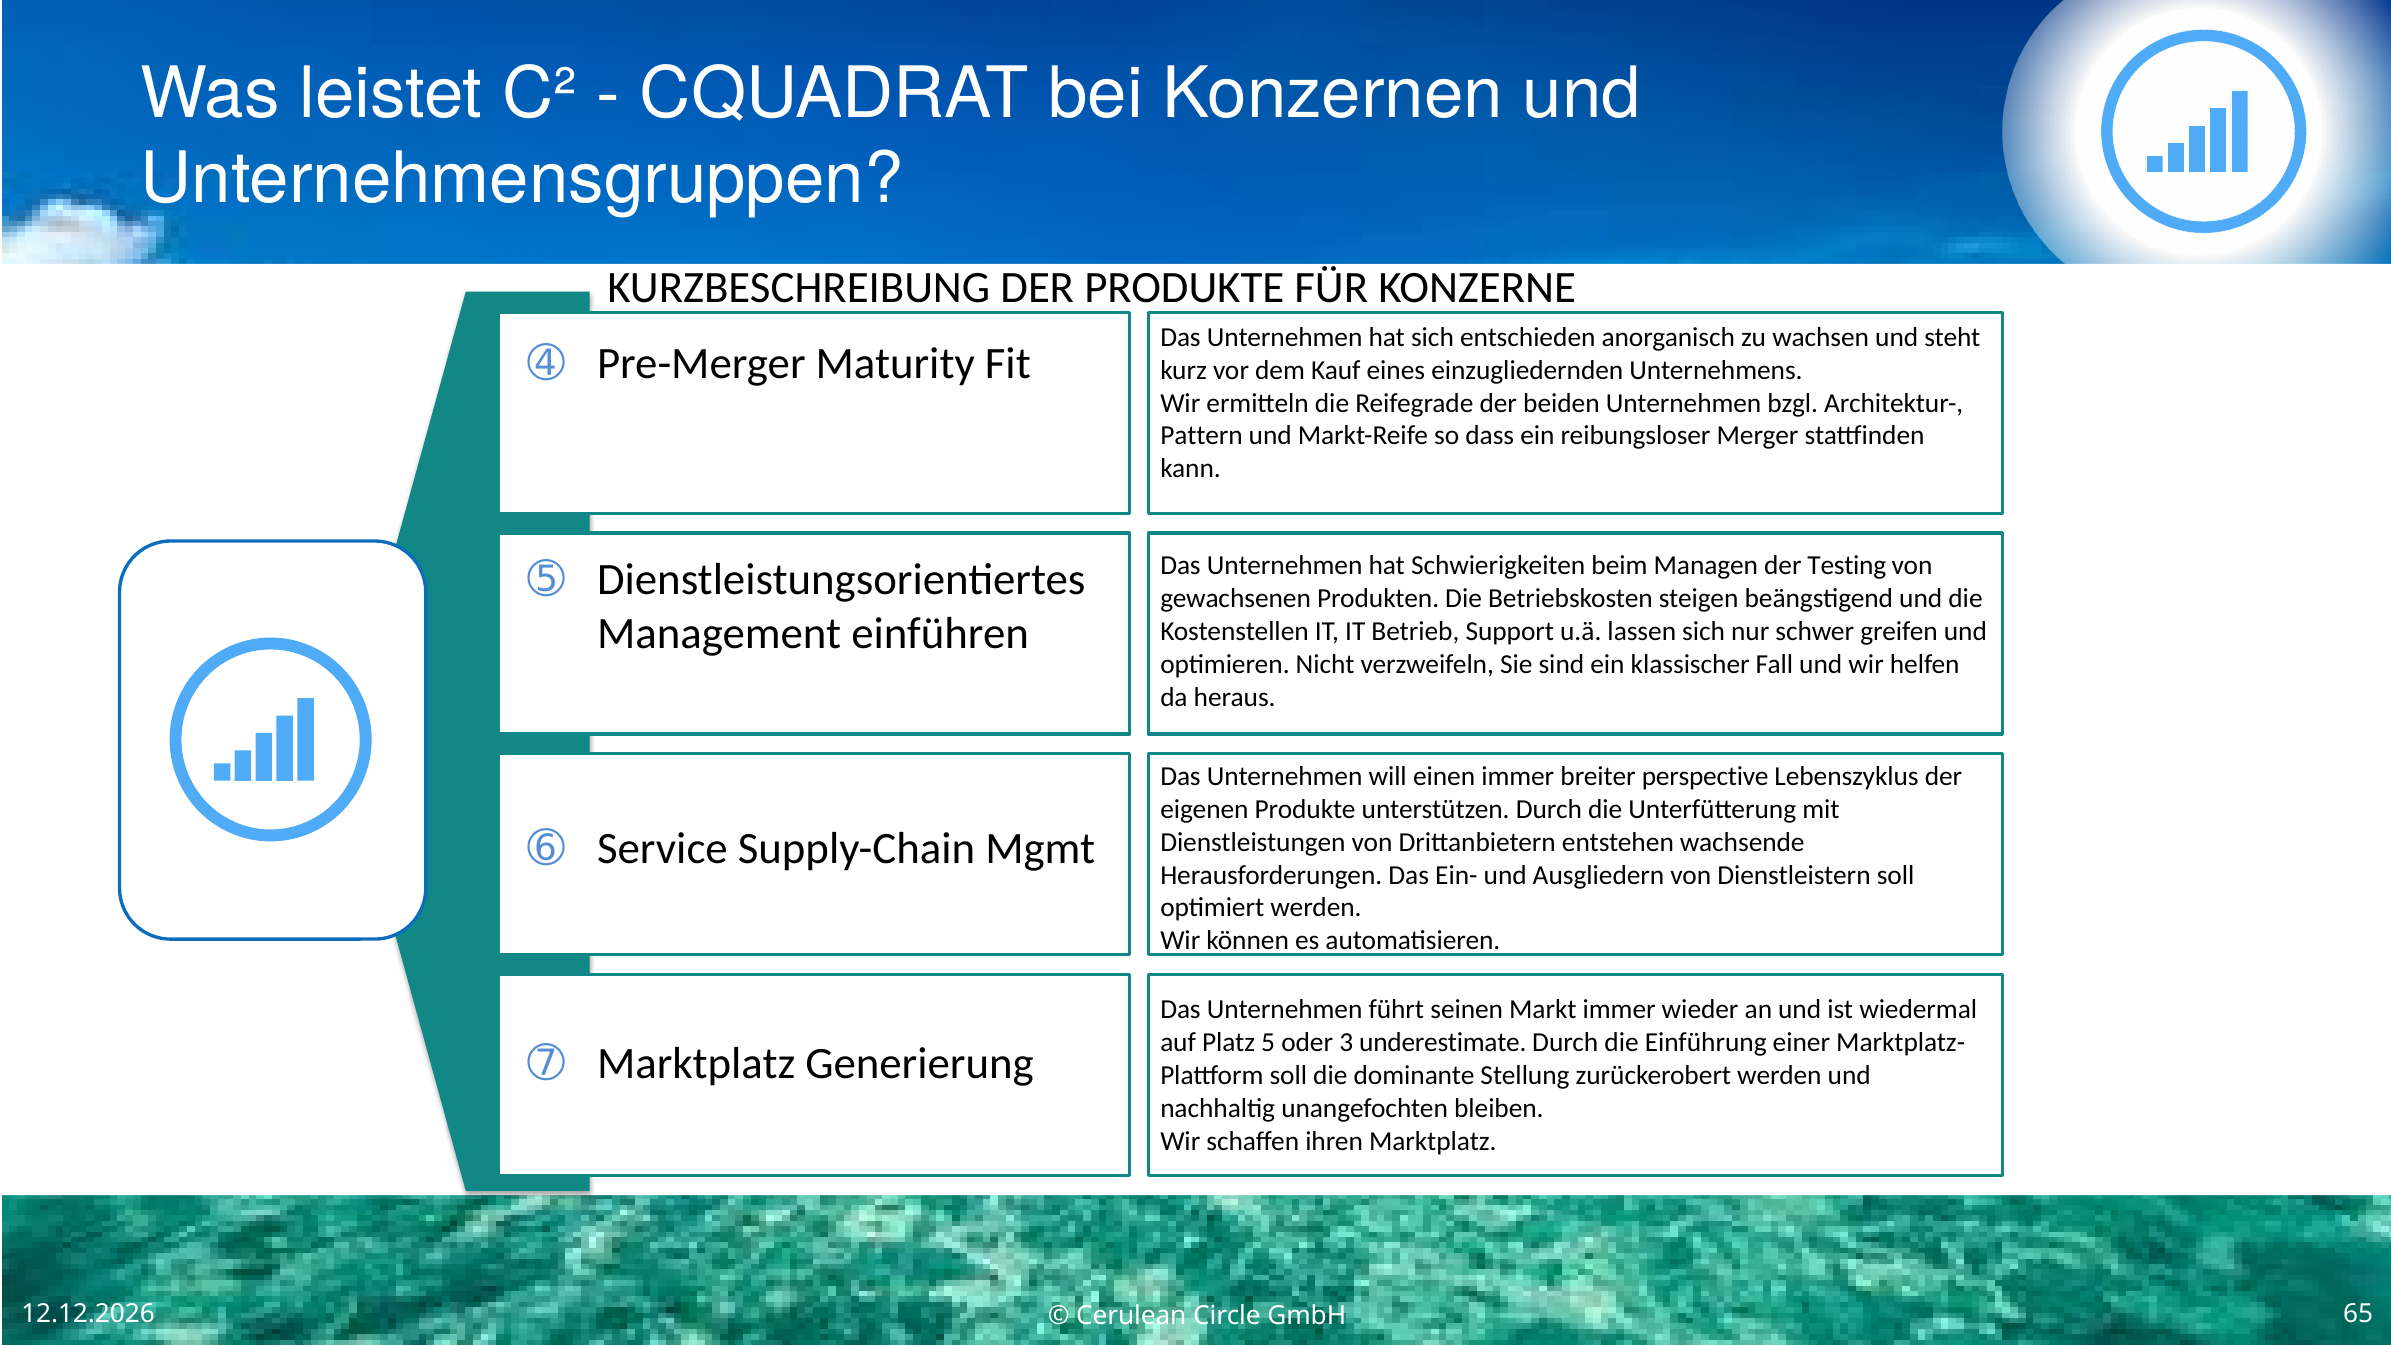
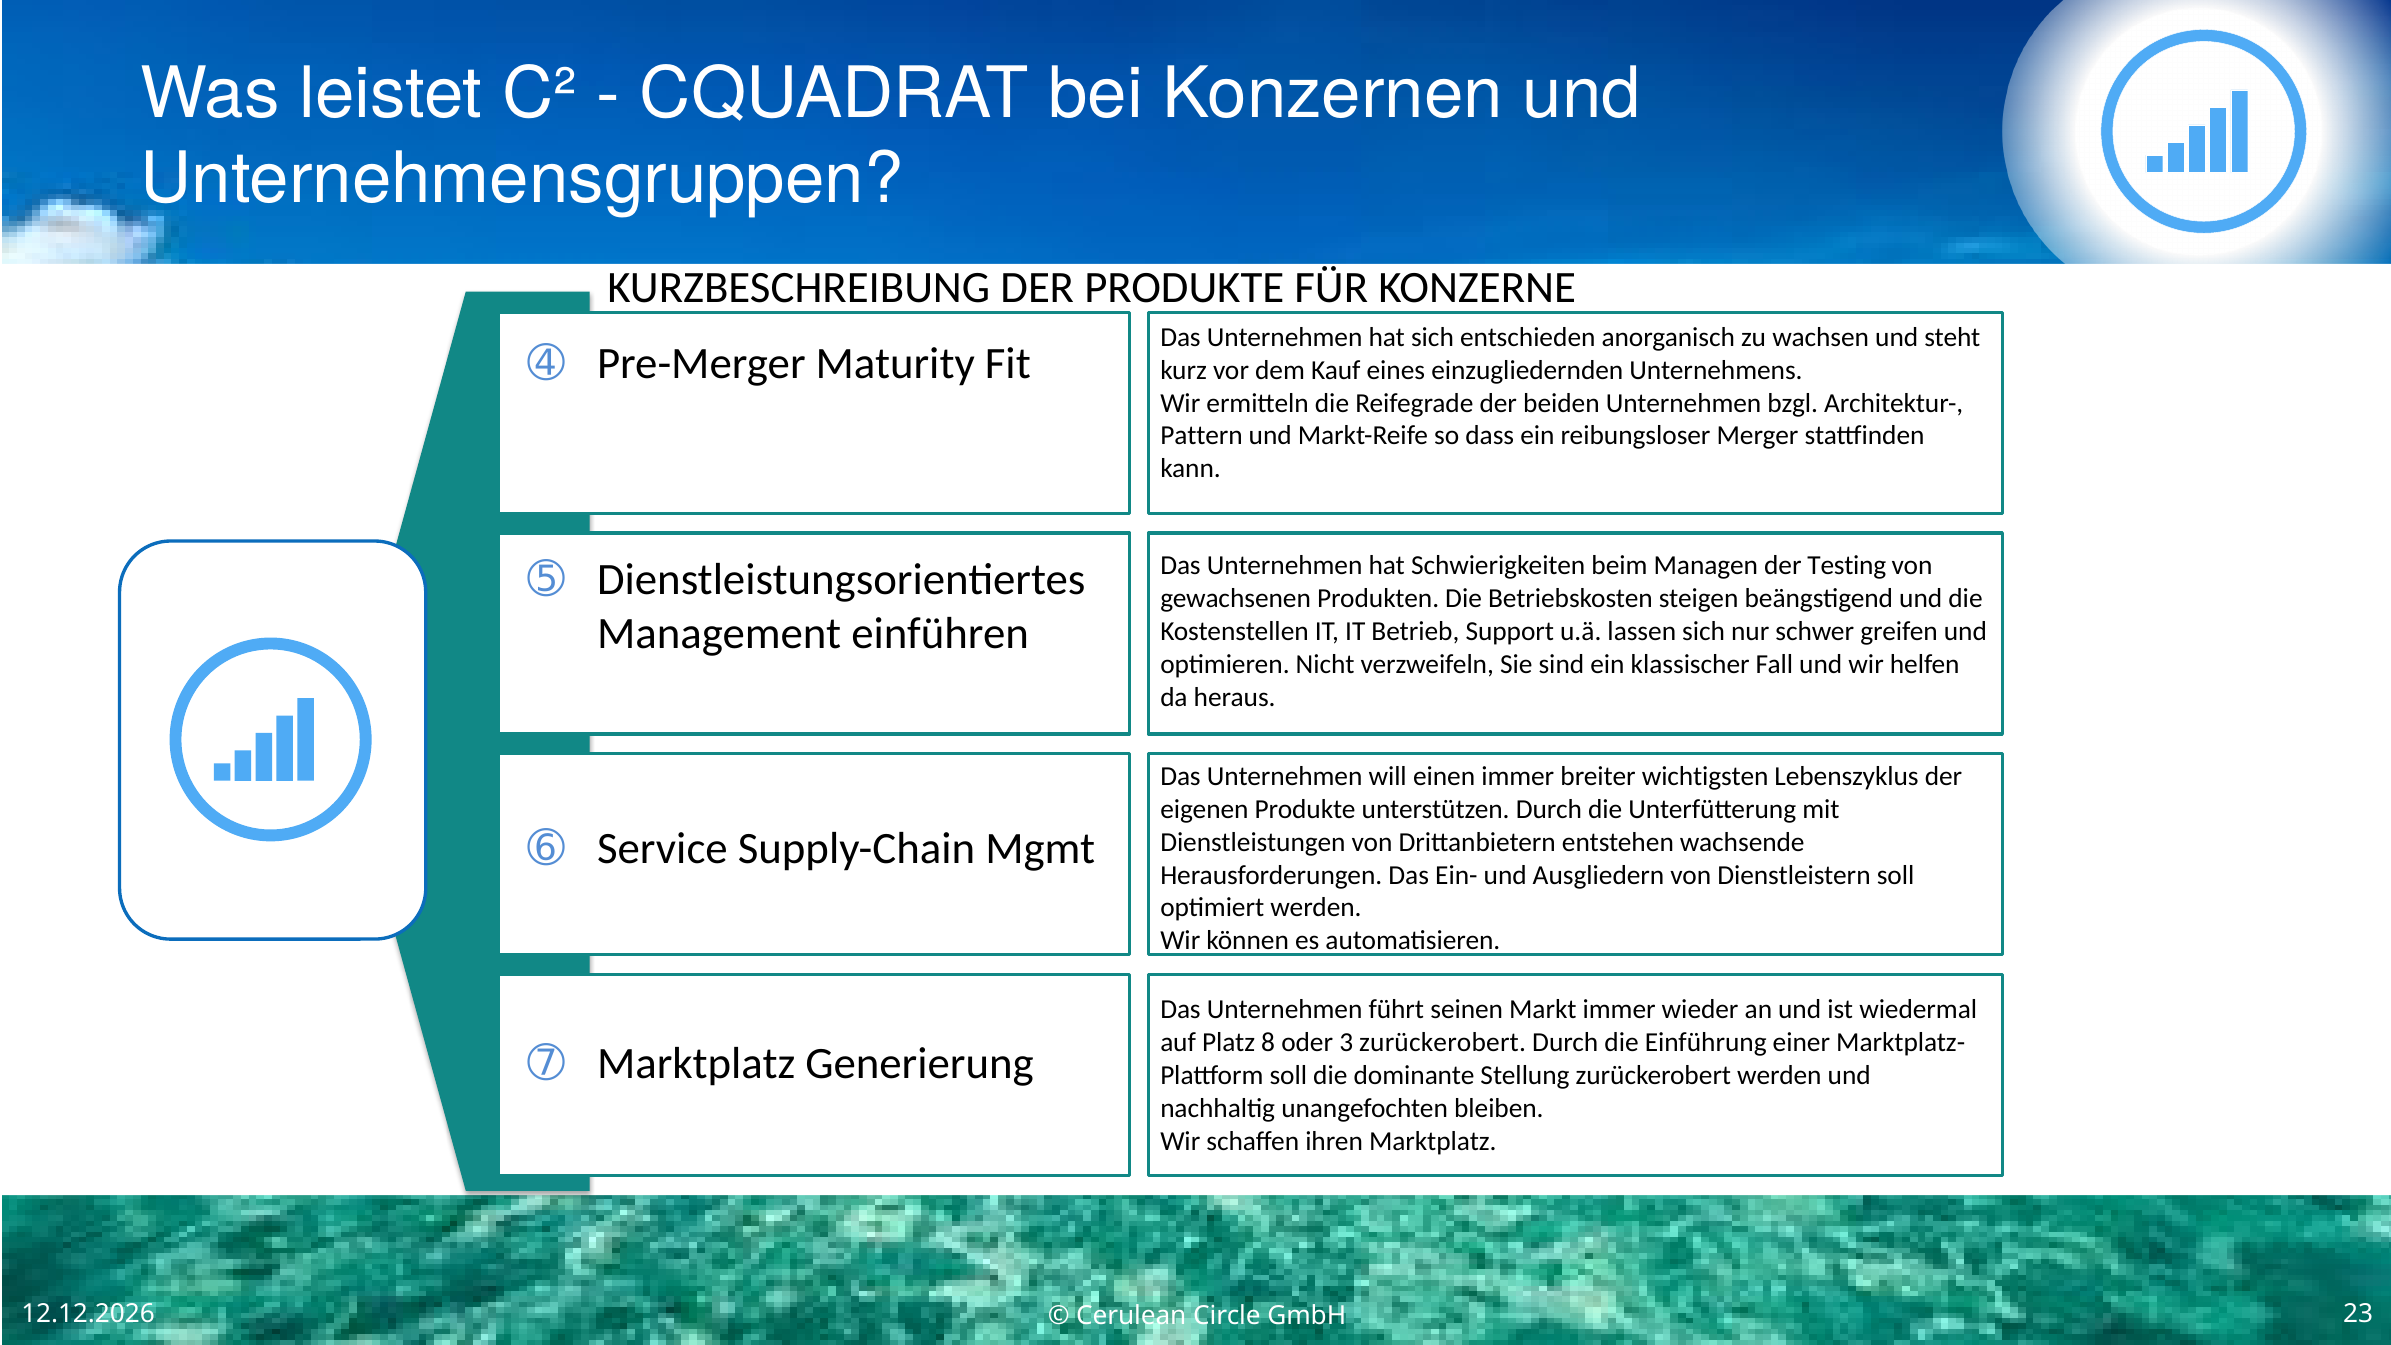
perspective: perspective -> wichtigsten
5: 5 -> 8
3 underestimate: underestimate -> zurückerobert
65: 65 -> 23
